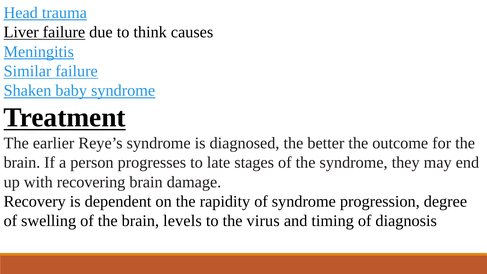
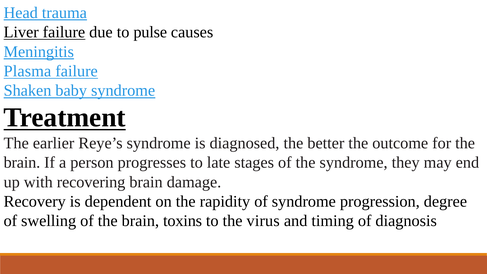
think: think -> pulse
Similar: Similar -> Plasma
levels: levels -> toxins
